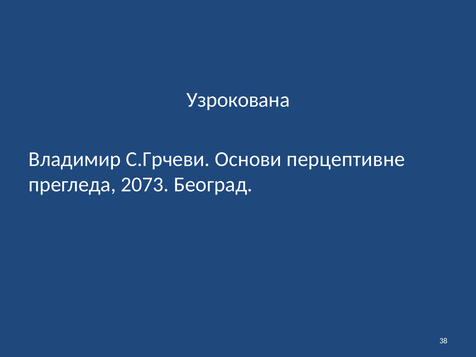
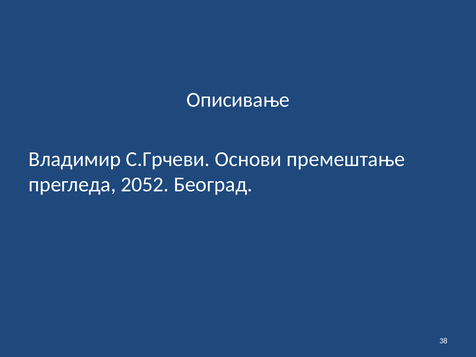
Узрокована: Узрокована -> Описивање
перцептивне: перцептивне -> премештање
2073: 2073 -> 2052
